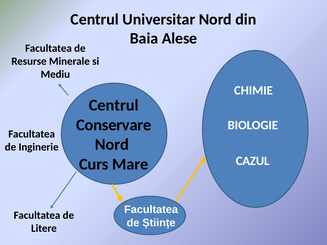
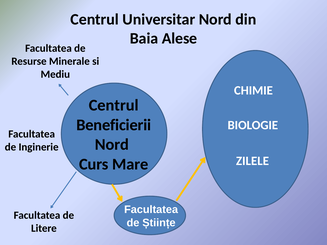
Conservare: Conservare -> Beneficierii
CAZUL: CAZUL -> ZILELE
